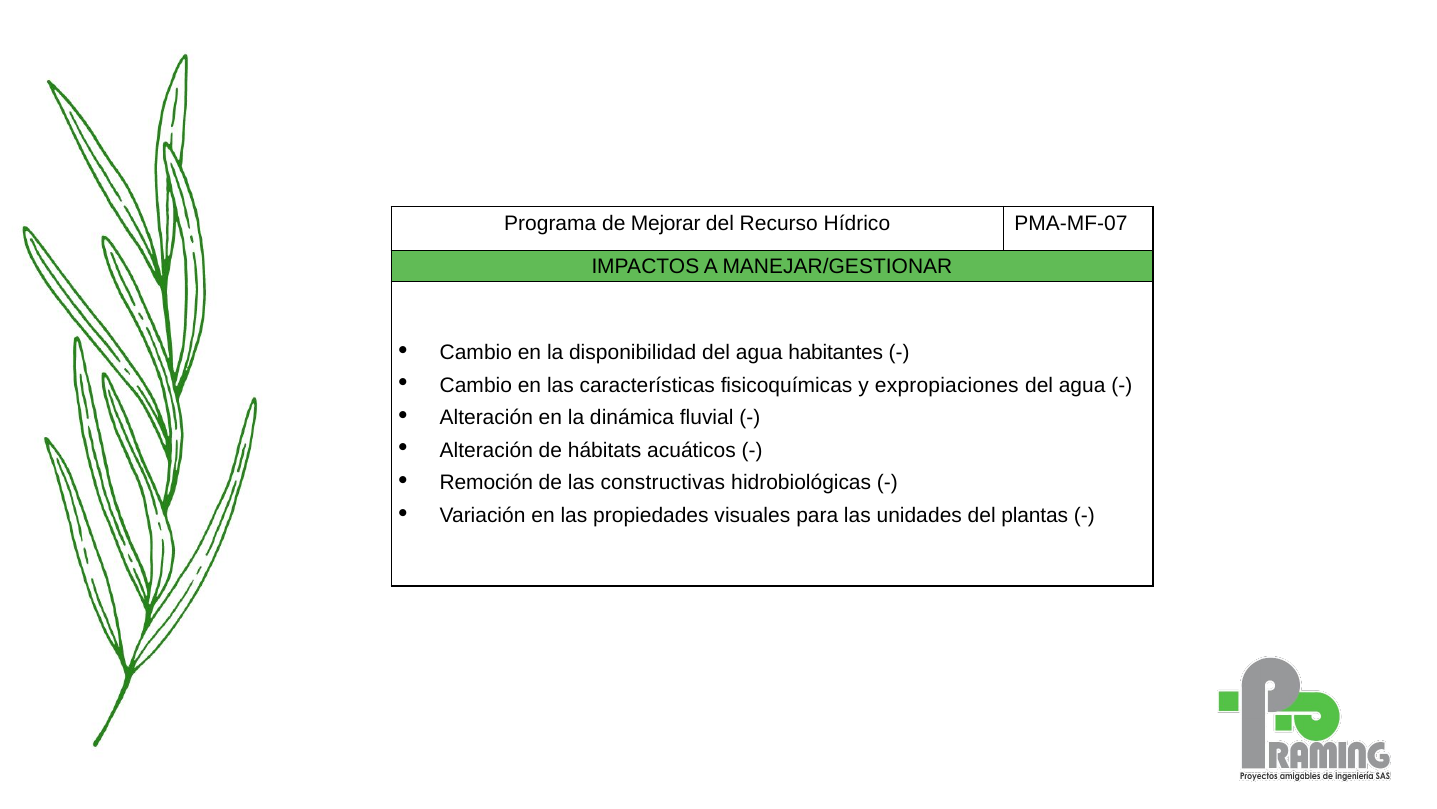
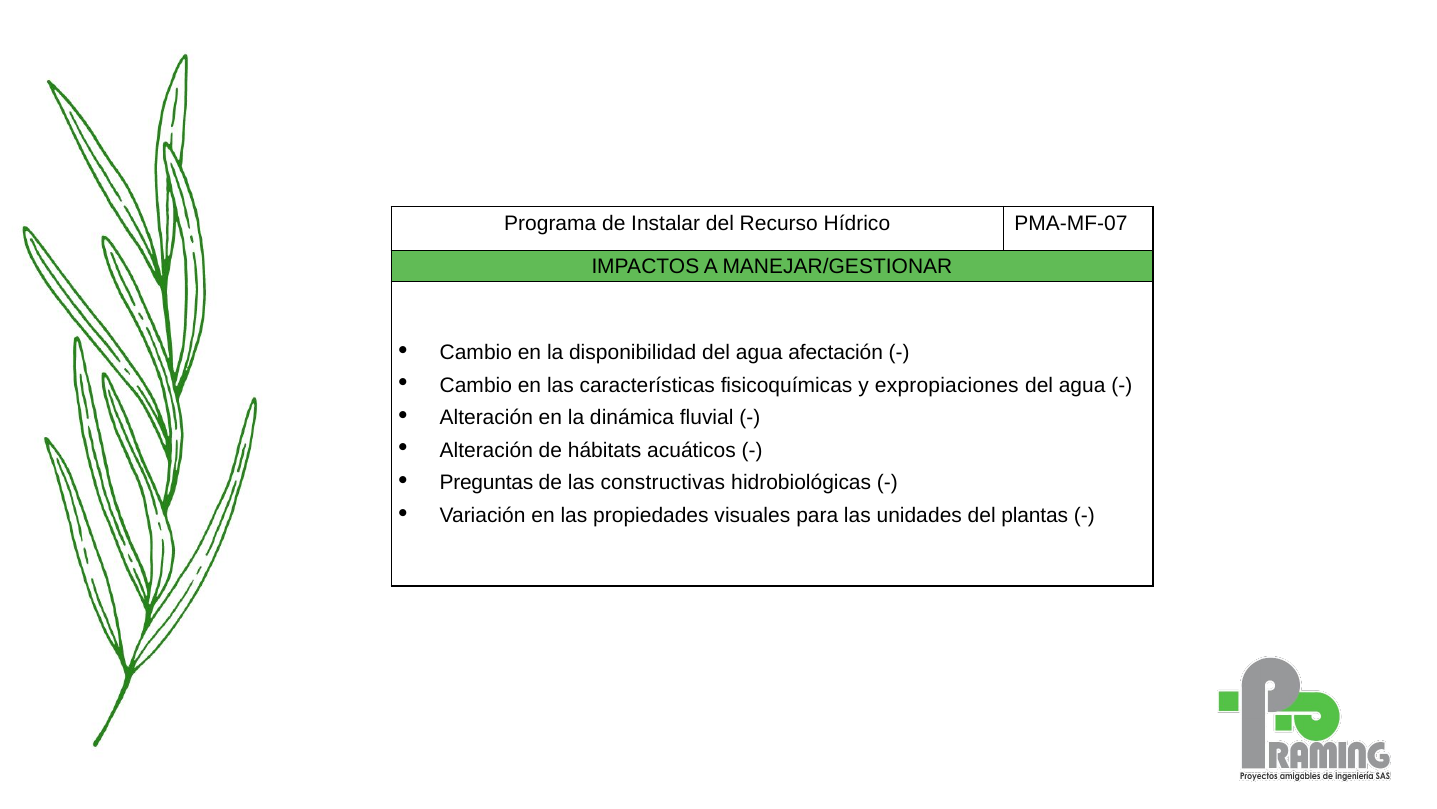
Mejorar: Mejorar -> Instalar
habitantes: habitantes -> afectación
Remoción: Remoción -> Preguntas
